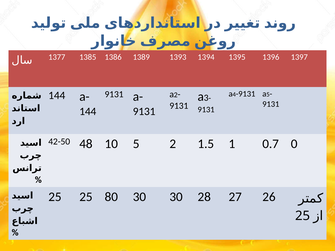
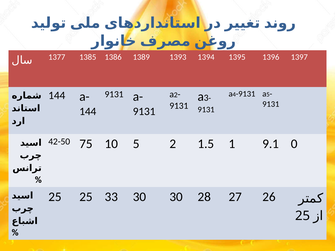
48: 48 -> 75
0.7: 0.7 -> 9.1
80: 80 -> 33
